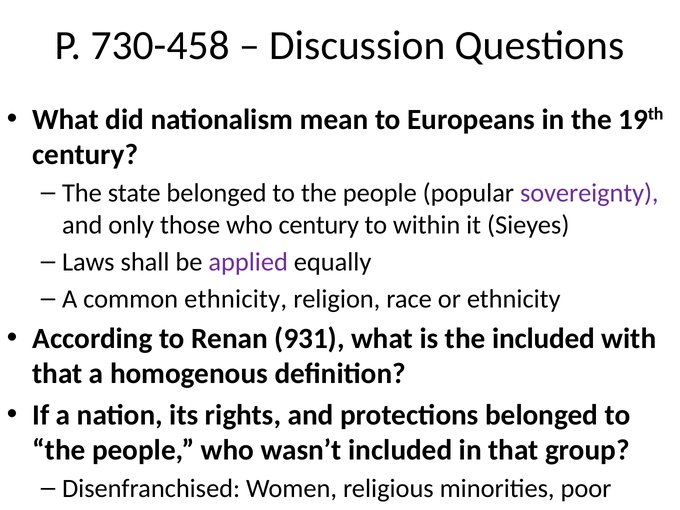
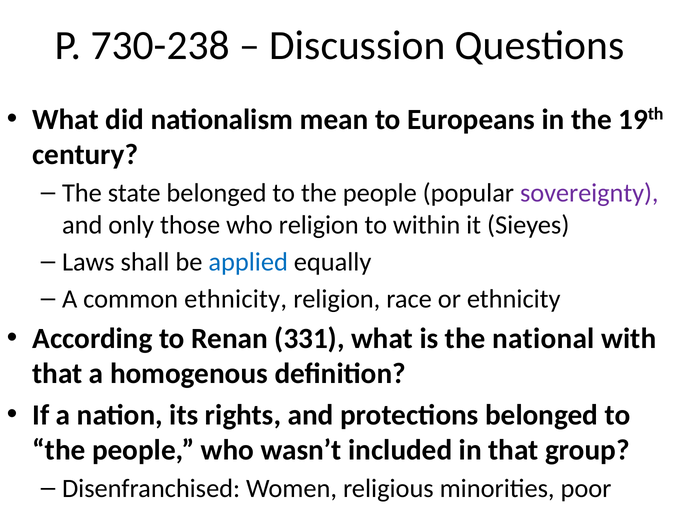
730-458: 730-458 -> 730-238
who century: century -> religion
applied colour: purple -> blue
931: 931 -> 331
the included: included -> national
